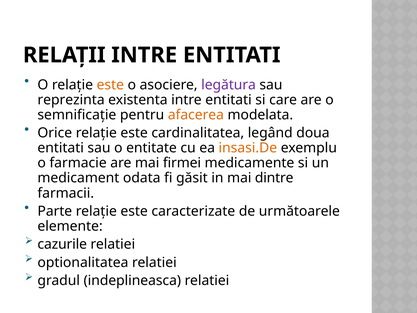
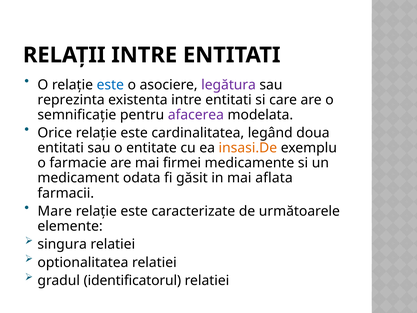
este at (110, 85) colour: orange -> blue
afacerea colour: orange -> purple
dintre: dintre -> aflata
Parte: Parte -> Mare
cazurile: cazurile -> singura
indeplineasca: indeplineasca -> identificatorul
